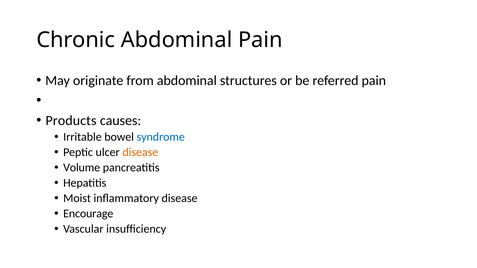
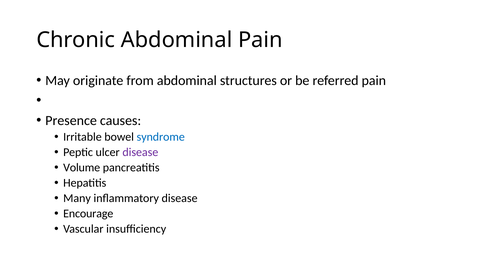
Products: Products -> Presence
disease at (140, 152) colour: orange -> purple
Moist: Moist -> Many
